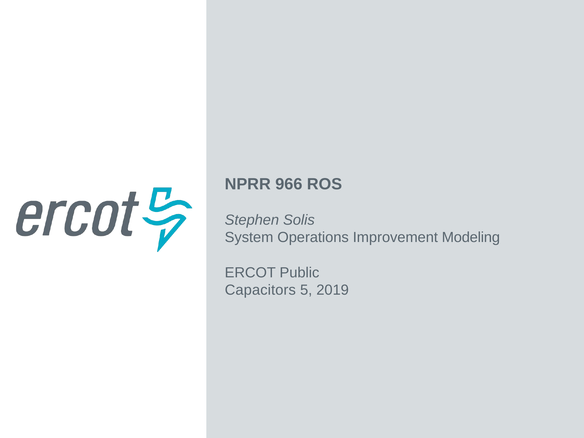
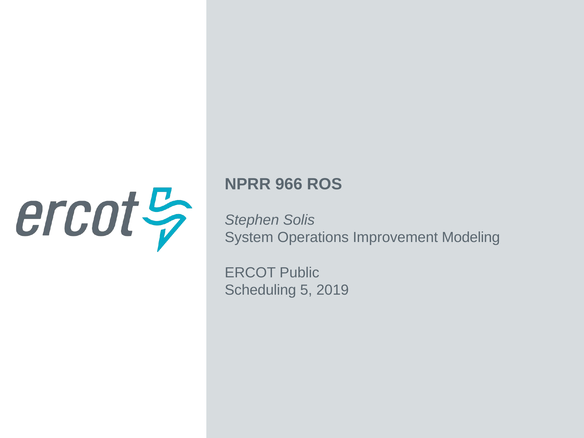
Capacitors: Capacitors -> Scheduling
